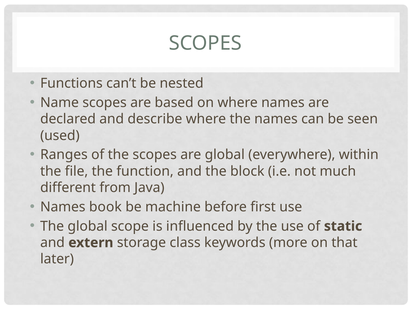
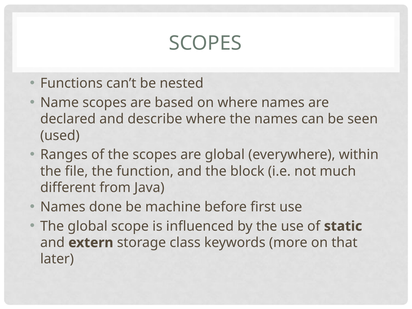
book: book -> done
